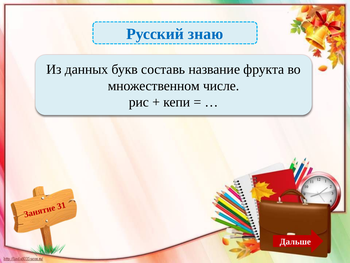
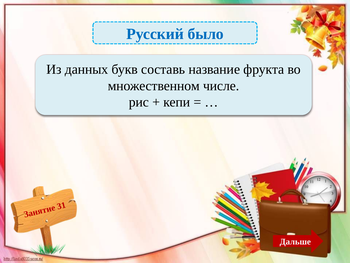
знаю: знаю -> было
